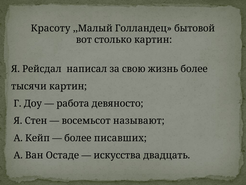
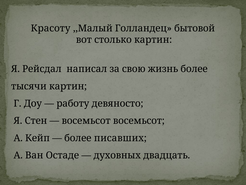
работа: работа -> работу
восемьсот называют: называют -> восемьсот
искусства: искусства -> духовных
